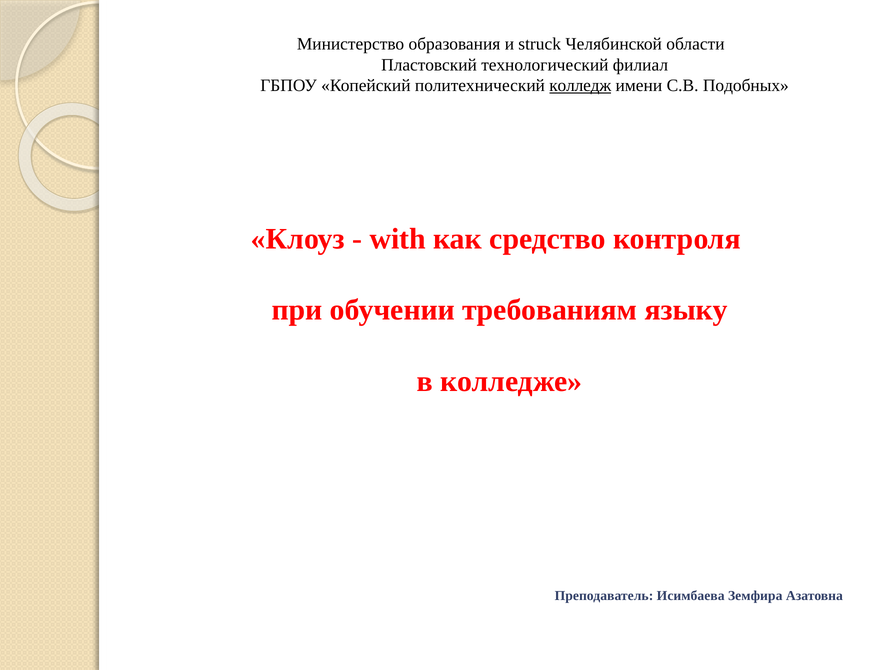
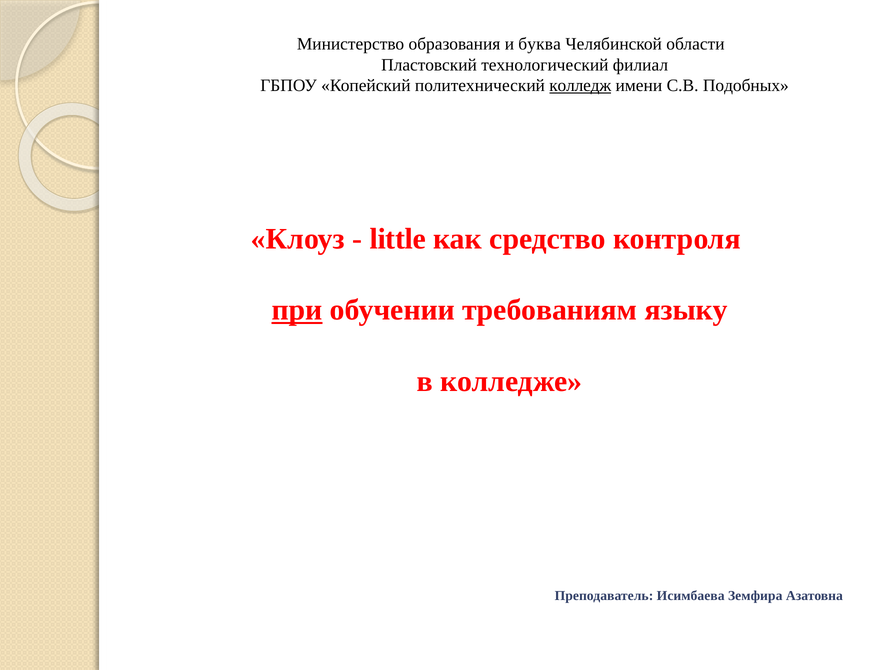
struck: struck -> буква
with: with -> little
при underline: none -> present
